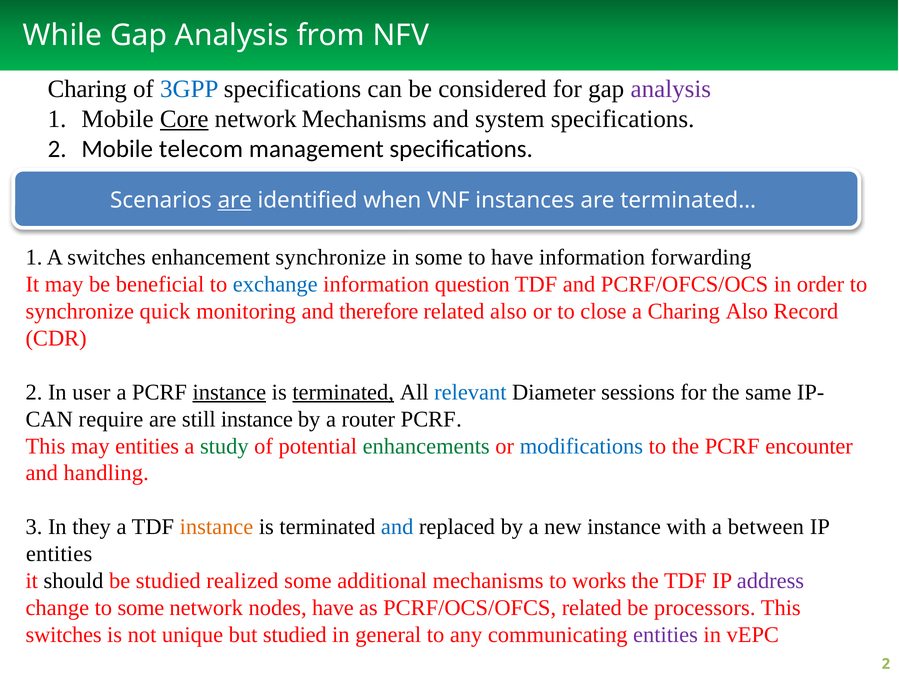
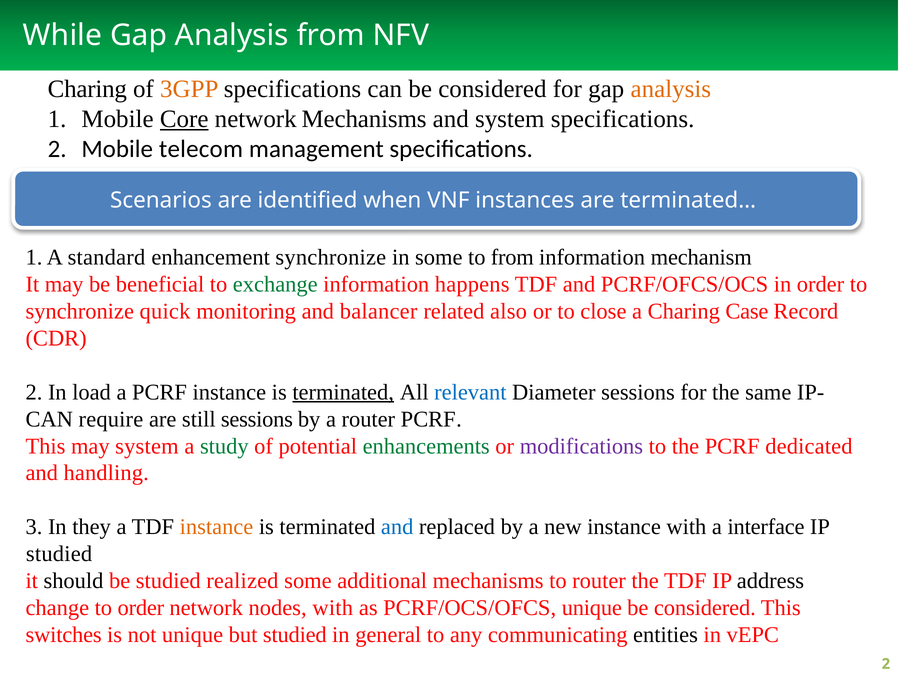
3GPP colour: blue -> orange
analysis at (671, 89) colour: purple -> orange
are at (235, 200) underline: present -> none
A switches: switches -> standard
to have: have -> from
forwarding: forwarding -> mechanism
exchange colour: blue -> green
question: question -> happens
therefore: therefore -> balancer
Charing Also: Also -> Case
user: user -> load
instance at (229, 392) underline: present -> none
still instance: instance -> sessions
may entities: entities -> system
modifications colour: blue -> purple
encounter: encounter -> dedicated
between: between -> interface
entities at (59, 554): entities -> studied
to works: works -> router
address colour: purple -> black
to some: some -> order
nodes have: have -> with
PCRF/OCS/OFCS related: related -> unique
processors at (705, 608): processors -> considered
entities at (666, 635) colour: purple -> black
